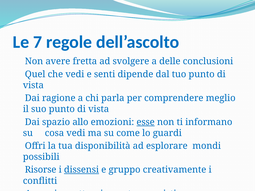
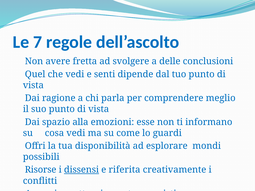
allo: allo -> alla
esse underline: present -> none
gruppo: gruppo -> riferita
